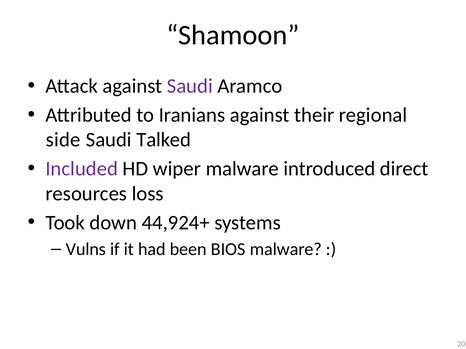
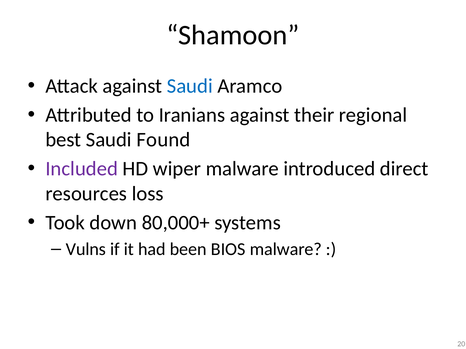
Saudi at (190, 86) colour: purple -> blue
side: side -> best
Talked: Talked -> Found
44,924+: 44,924+ -> 80,000+
